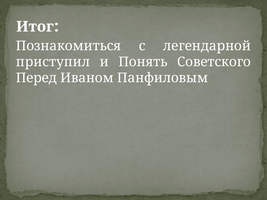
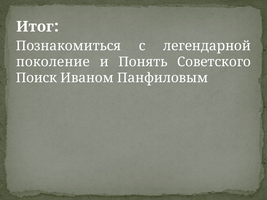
приступил: приступил -> поколение
Перед: Перед -> Поиск
